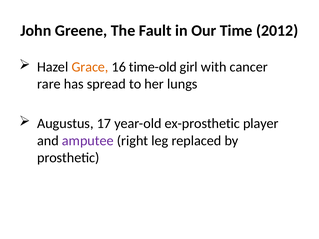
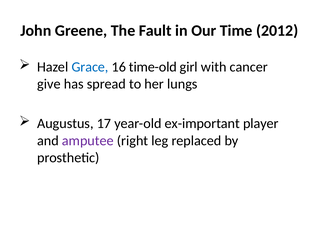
Grace colour: orange -> blue
rare: rare -> give
ex-prosthetic: ex-prosthetic -> ex-important
